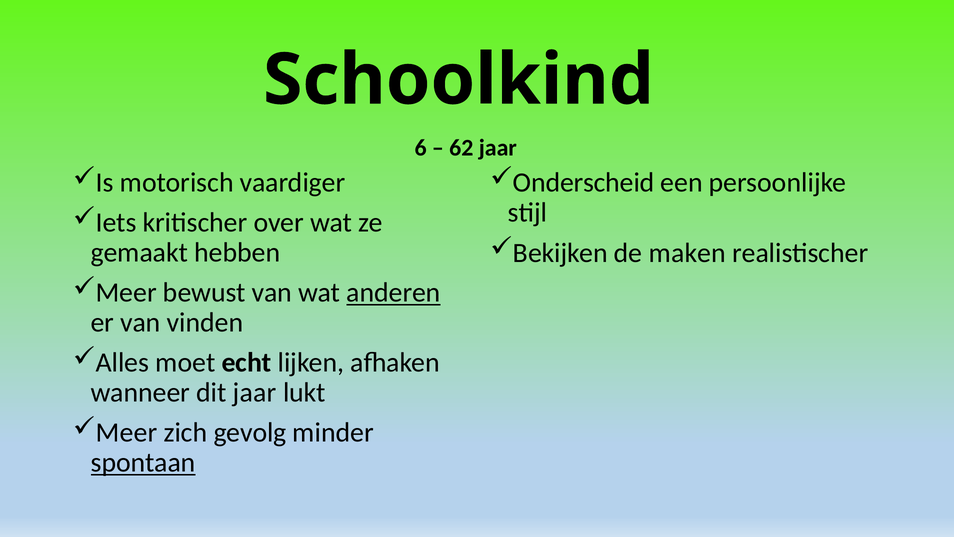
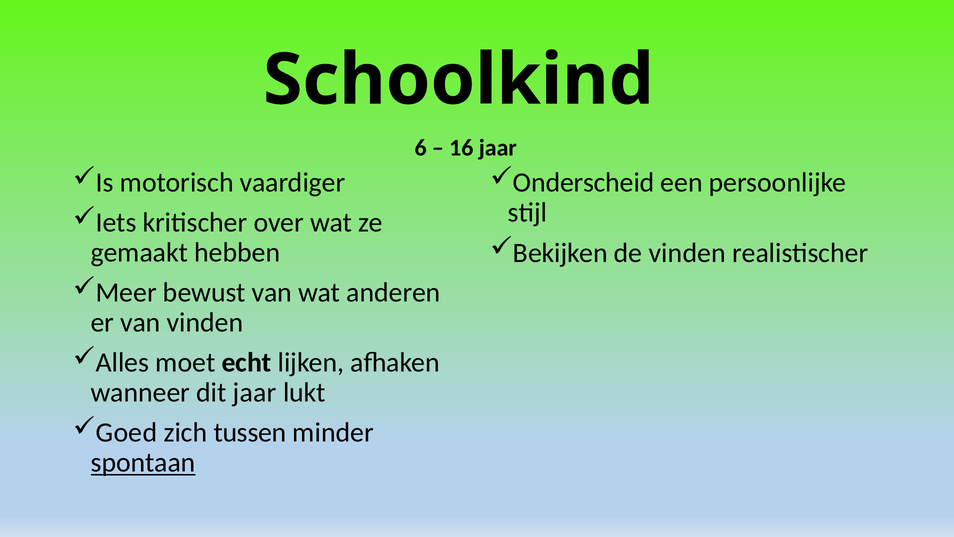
62: 62 -> 16
de maken: maken -> vinden
anderen underline: present -> none
Meer at (126, 432): Meer -> Goed
gevolg: gevolg -> tussen
